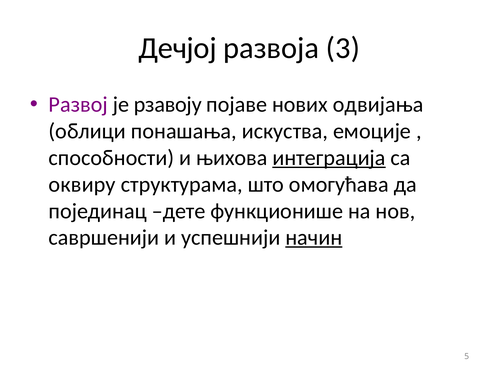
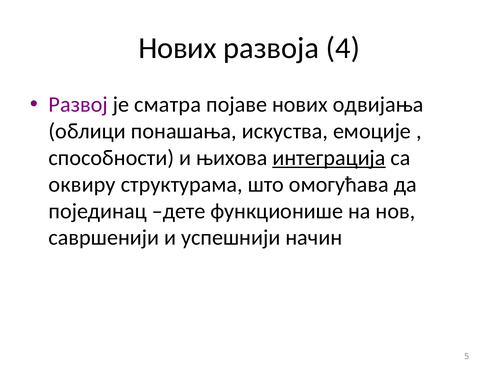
Дечјој at (178, 48): Дечјој -> Нових
3: 3 -> 4
рзавоју: рзавоју -> сматра
начин underline: present -> none
